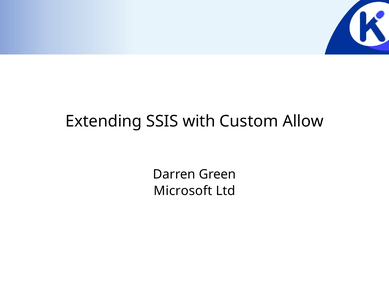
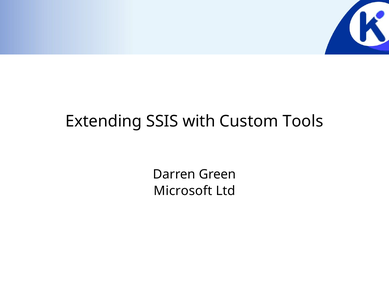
Allow: Allow -> Tools
